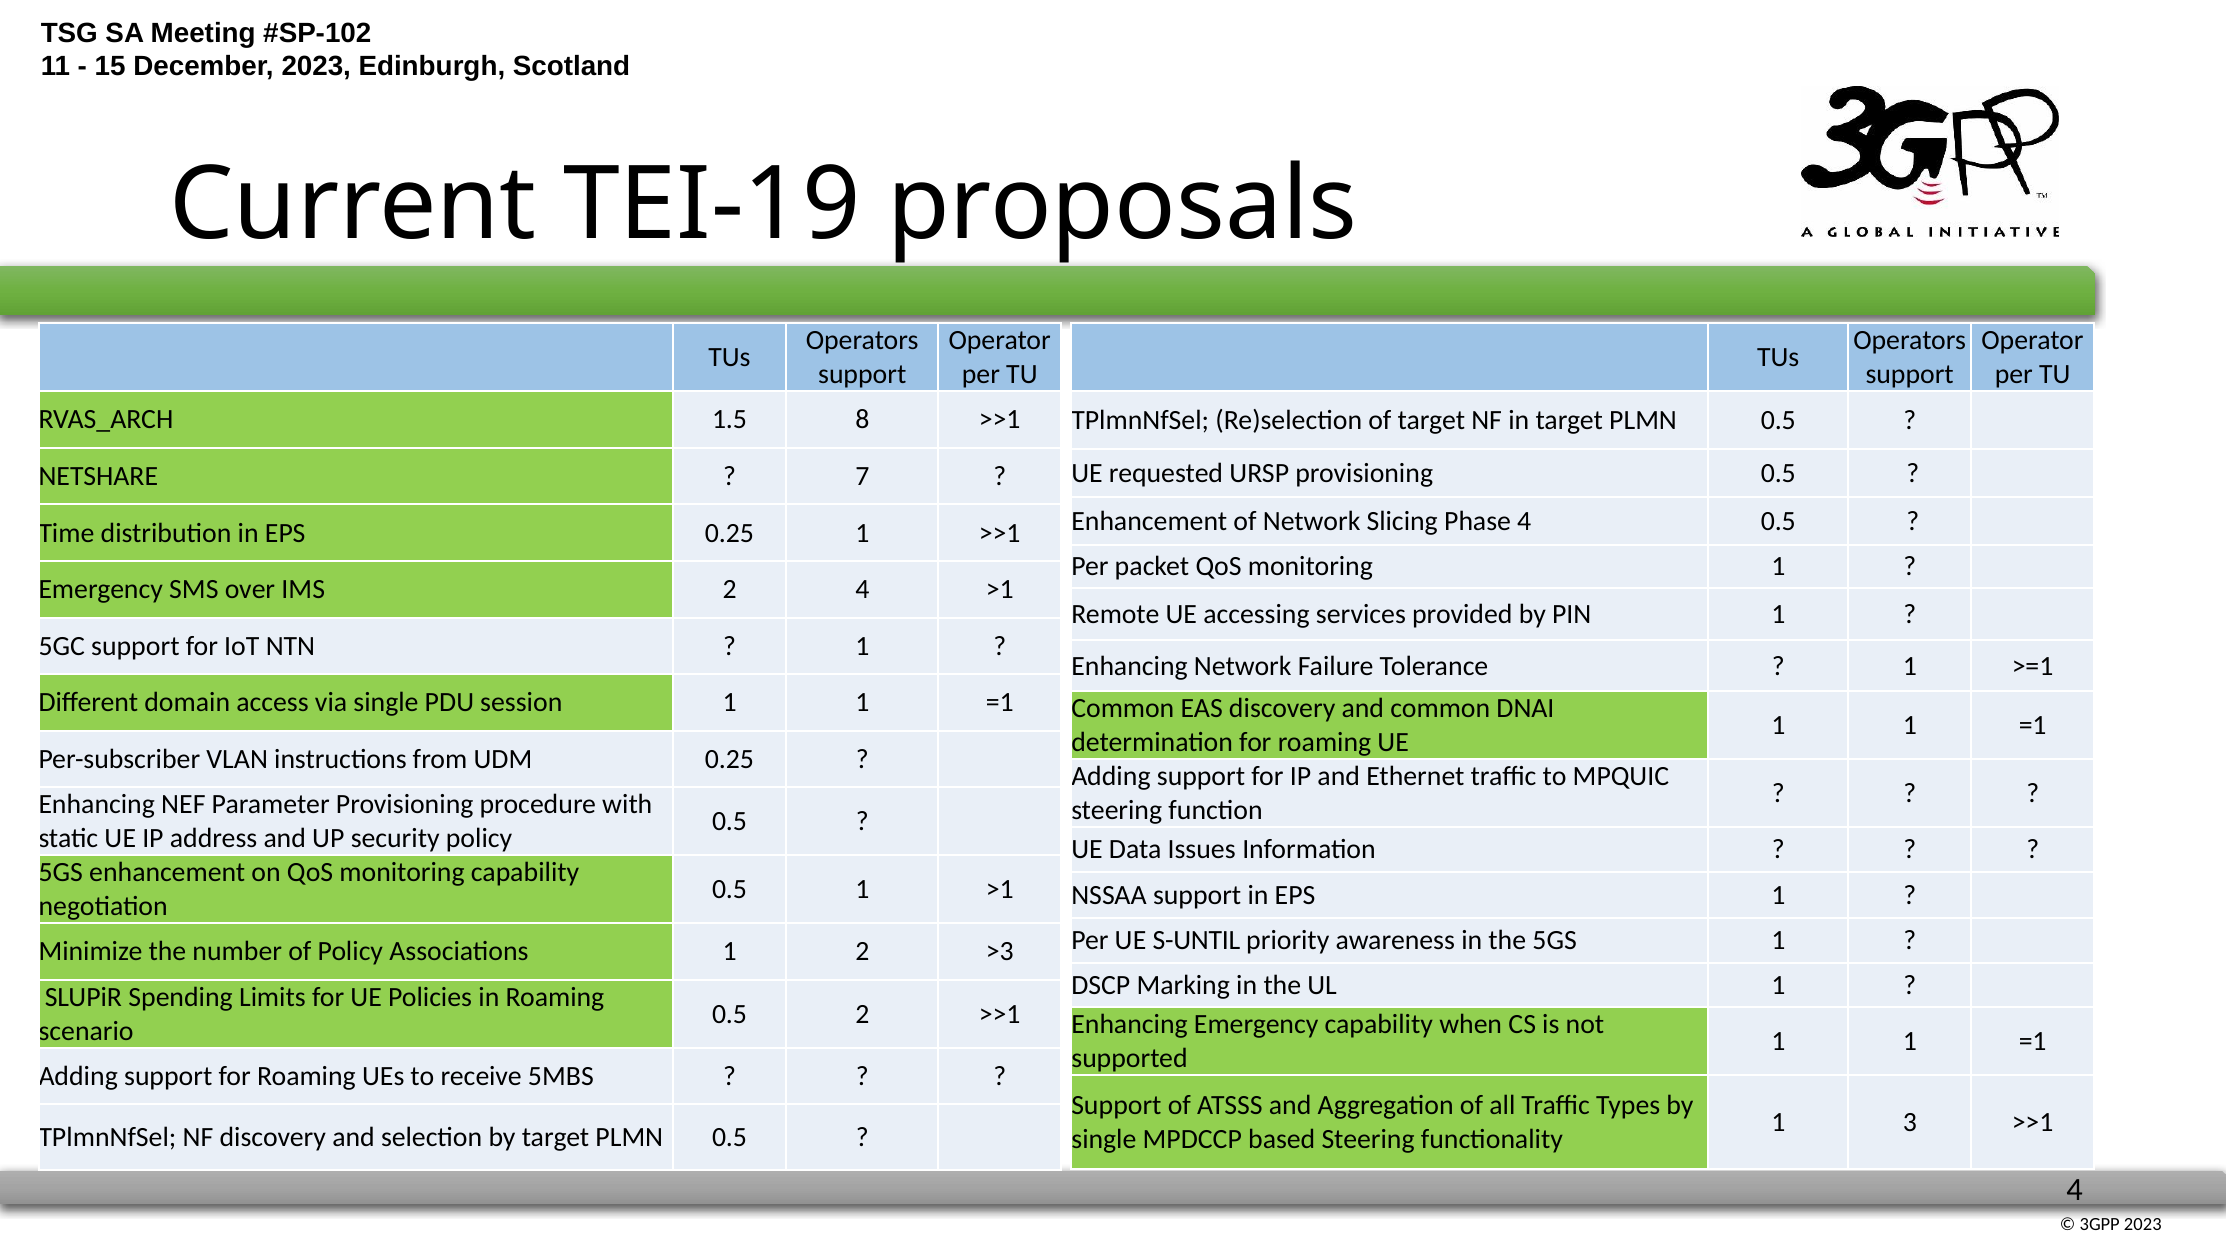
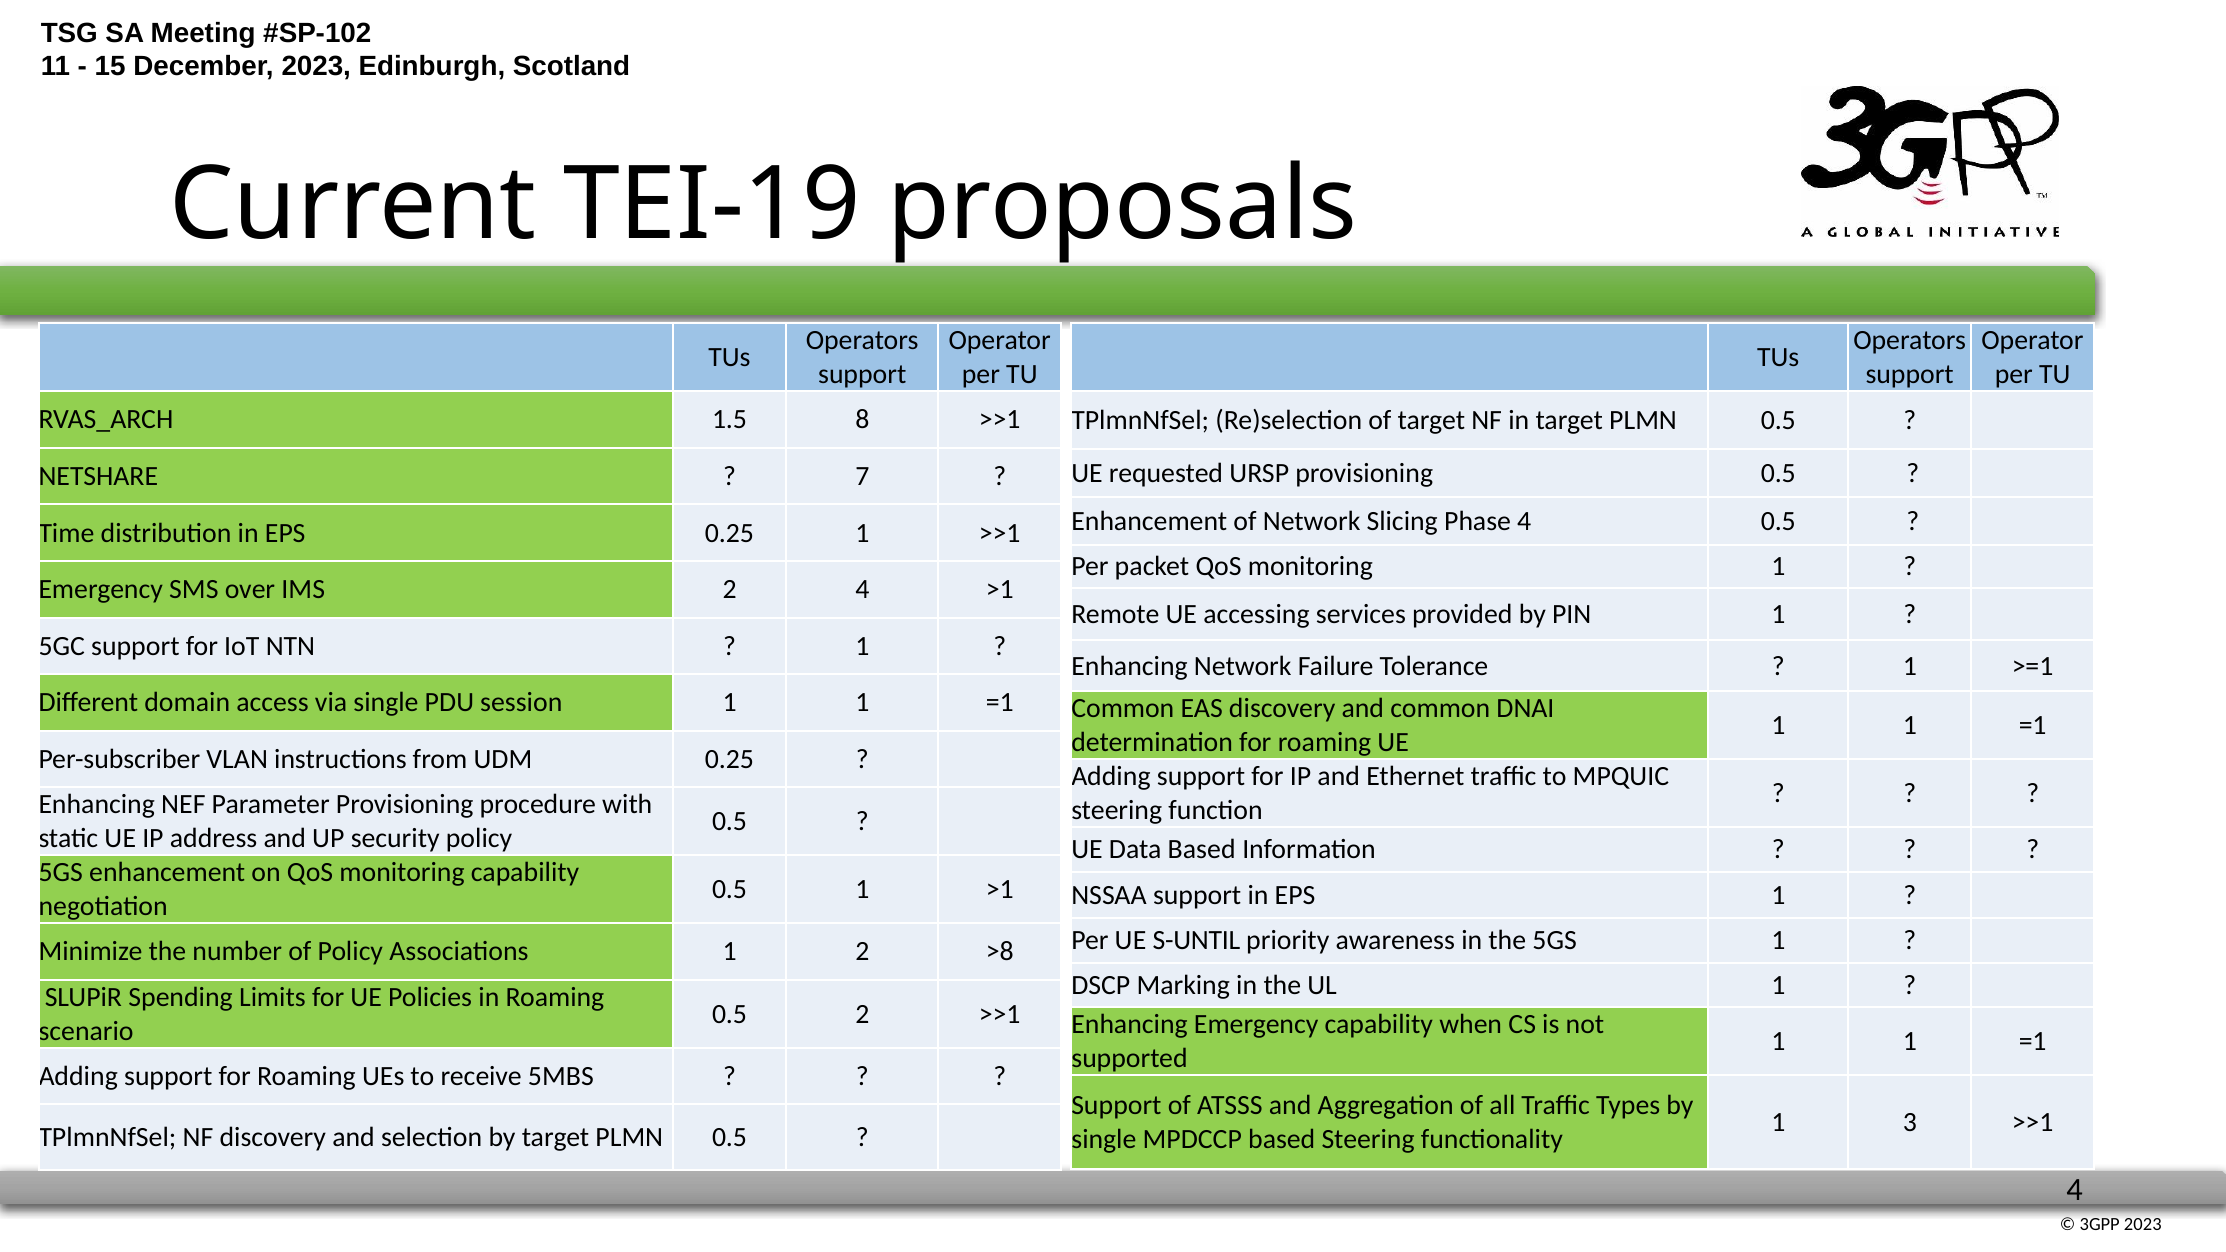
Data Issues: Issues -> Based
>3: >3 -> >8
